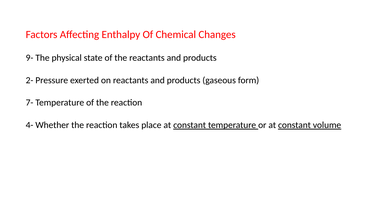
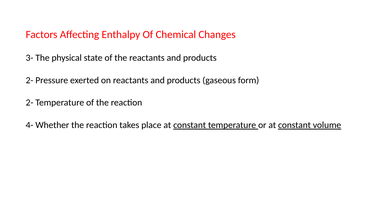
9-: 9- -> 3-
7- at (30, 103): 7- -> 2-
